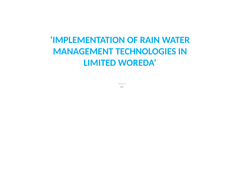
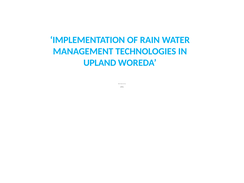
LIMITED: LIMITED -> UPLAND
